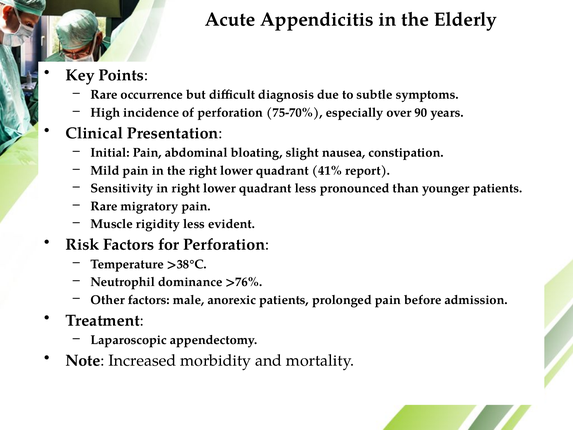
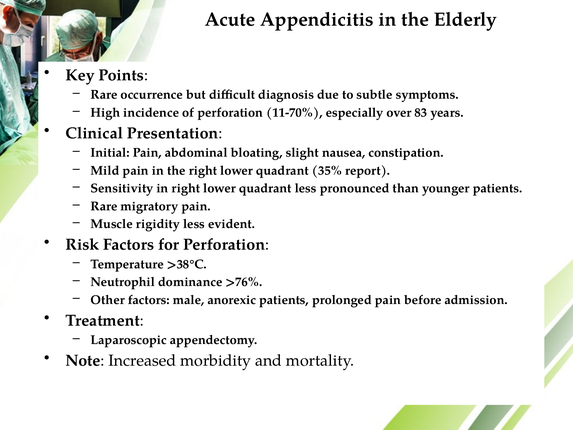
75-70%: 75-70% -> 11-70%
90: 90 -> 83
41%: 41% -> 35%
